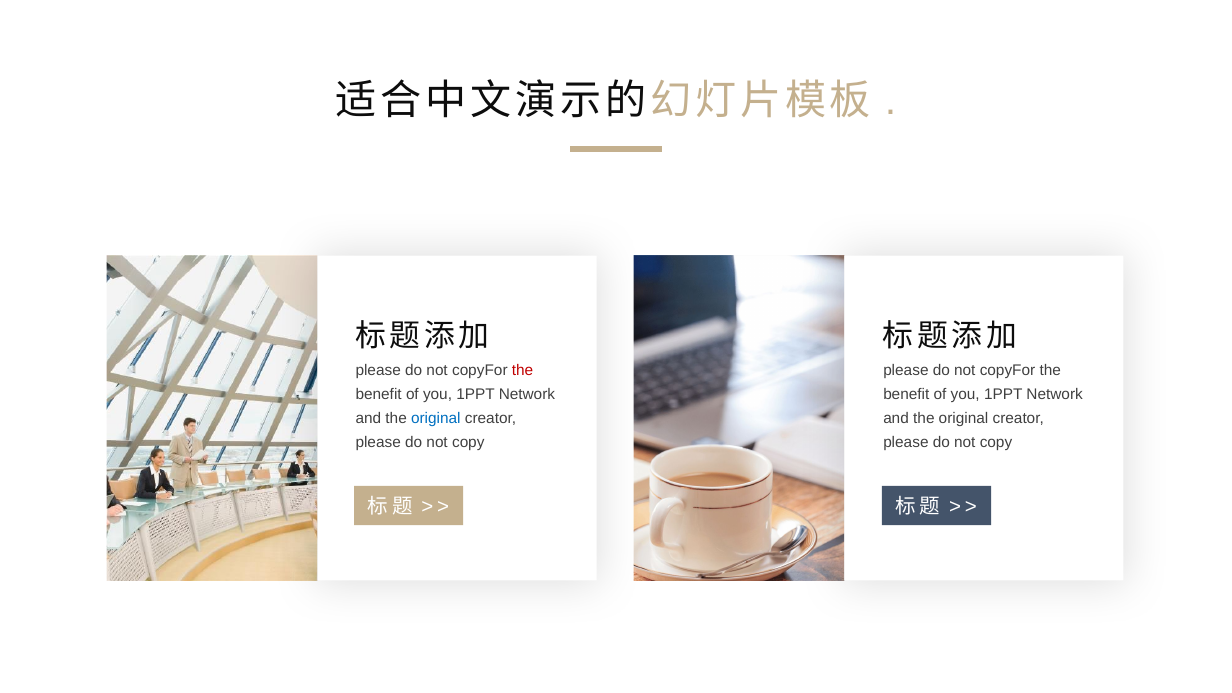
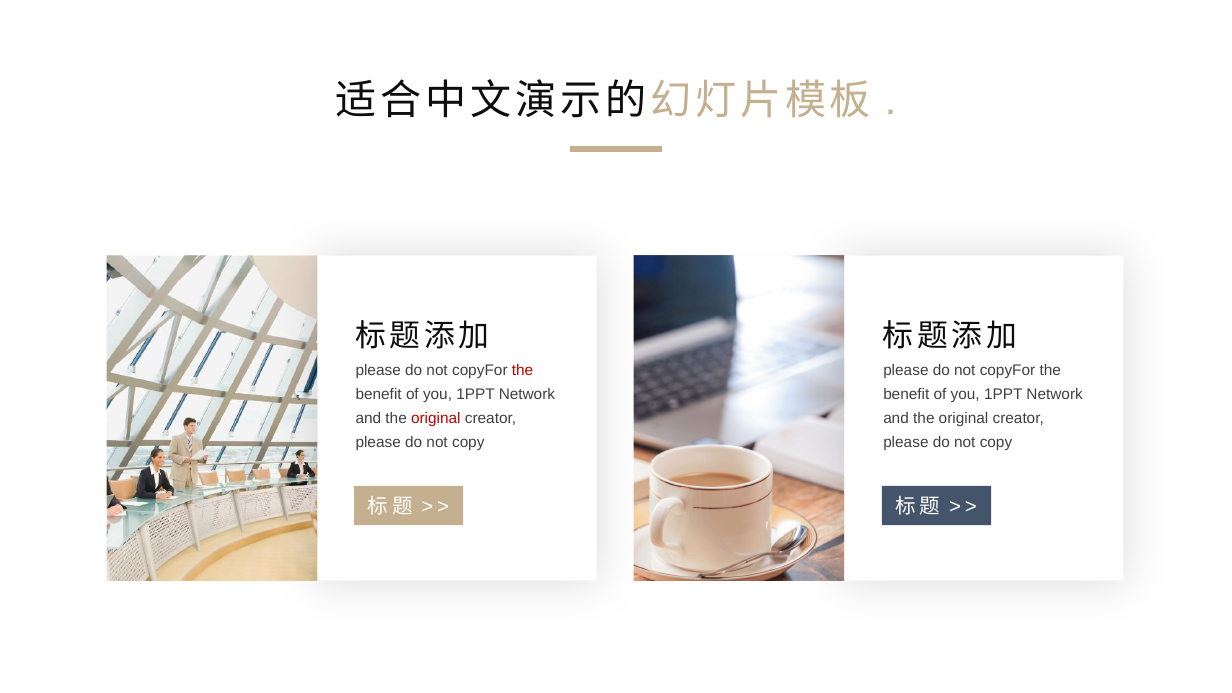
original at (436, 418) colour: blue -> red
